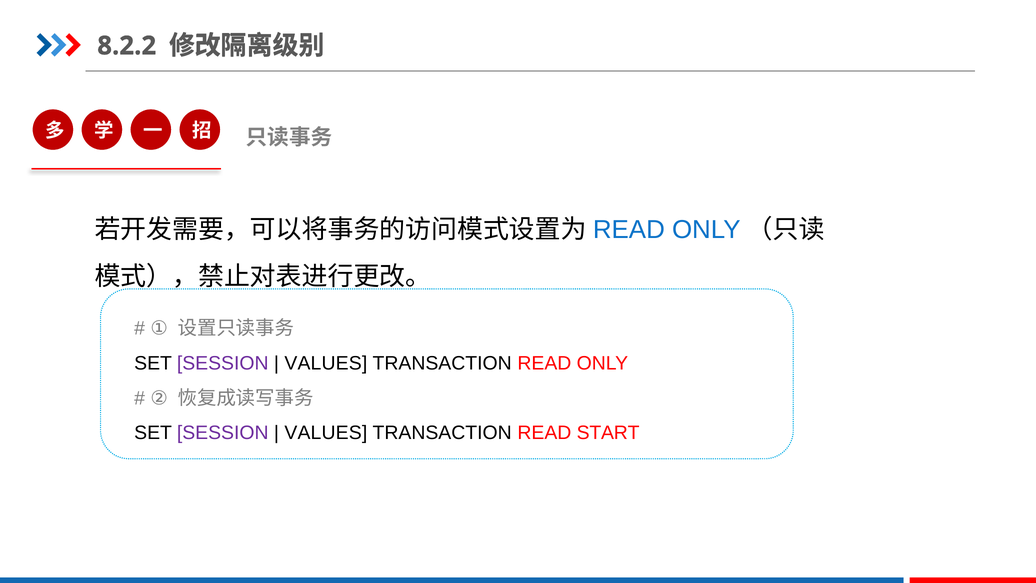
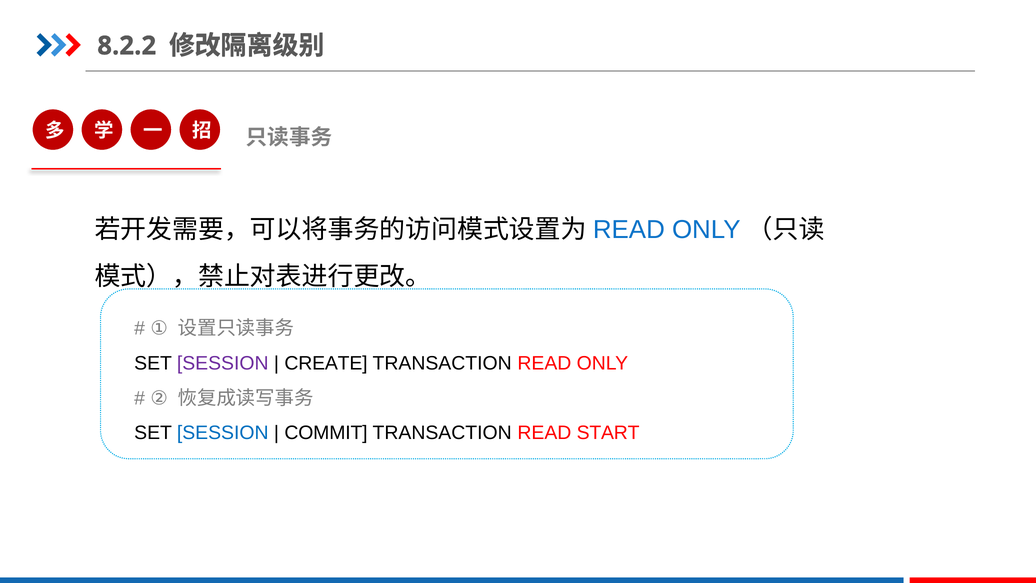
VALUES at (326, 363): VALUES -> CREATE
SESSION at (223, 433) colour: purple -> blue
VALUES at (326, 433): VALUES -> COMMIT
